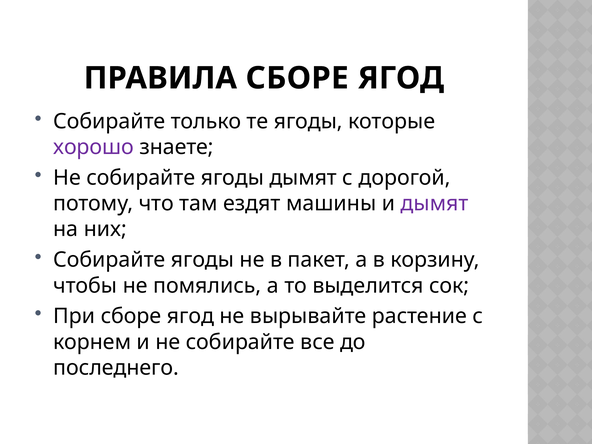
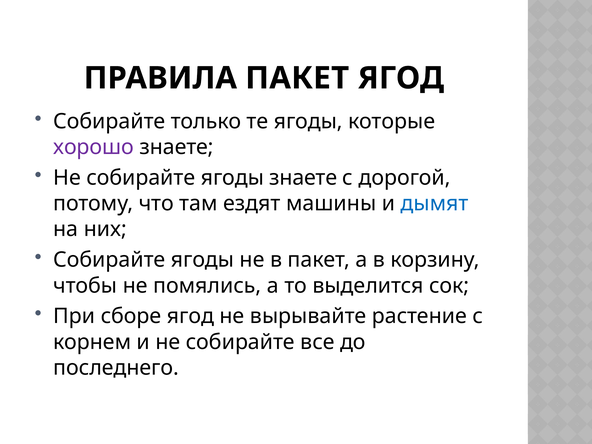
ПРАВИЛА СБОРЕ: СБОРЕ -> ПАКЕТ
ягоды дымят: дымят -> знаете
дымят at (435, 204) colour: purple -> blue
